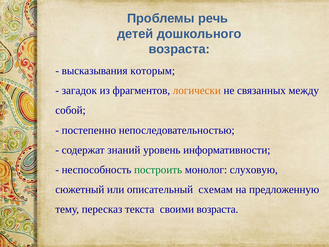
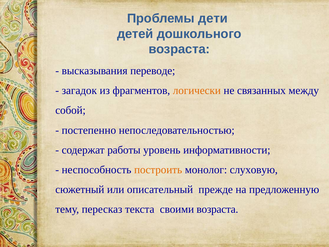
речь: речь -> дети
которым: которым -> переводе
знаний: знаний -> работы
построить colour: green -> orange
схемам: схемам -> прежде
